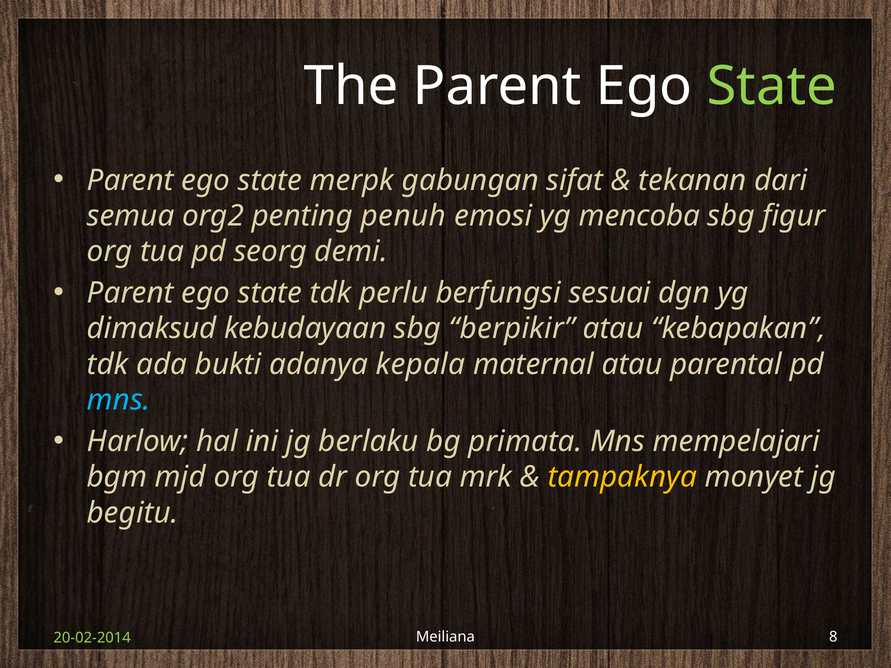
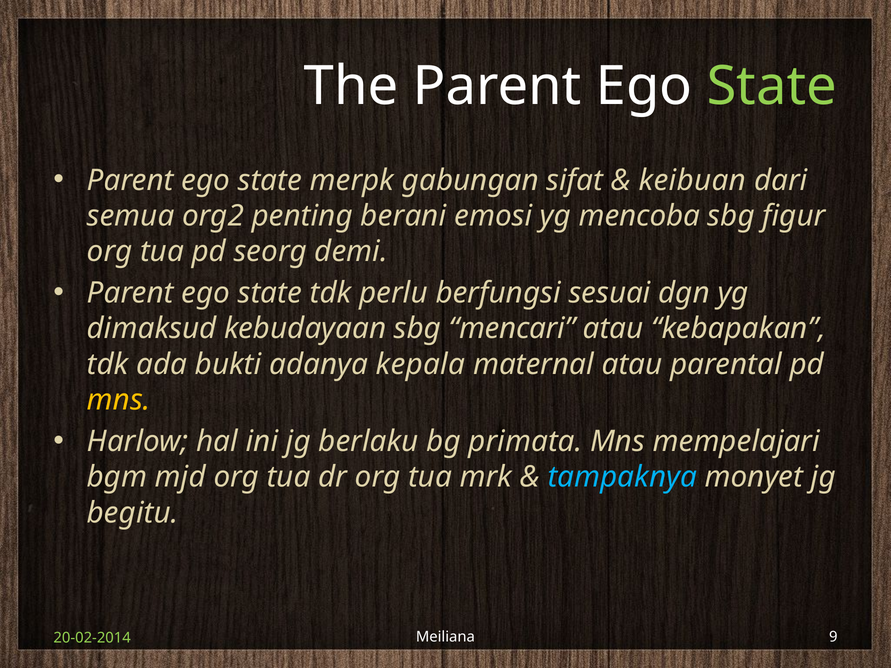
tekanan: tekanan -> keibuan
penuh: penuh -> berani
berpikir: berpikir -> mencari
mns at (119, 400) colour: light blue -> yellow
tampaknya colour: yellow -> light blue
8: 8 -> 9
